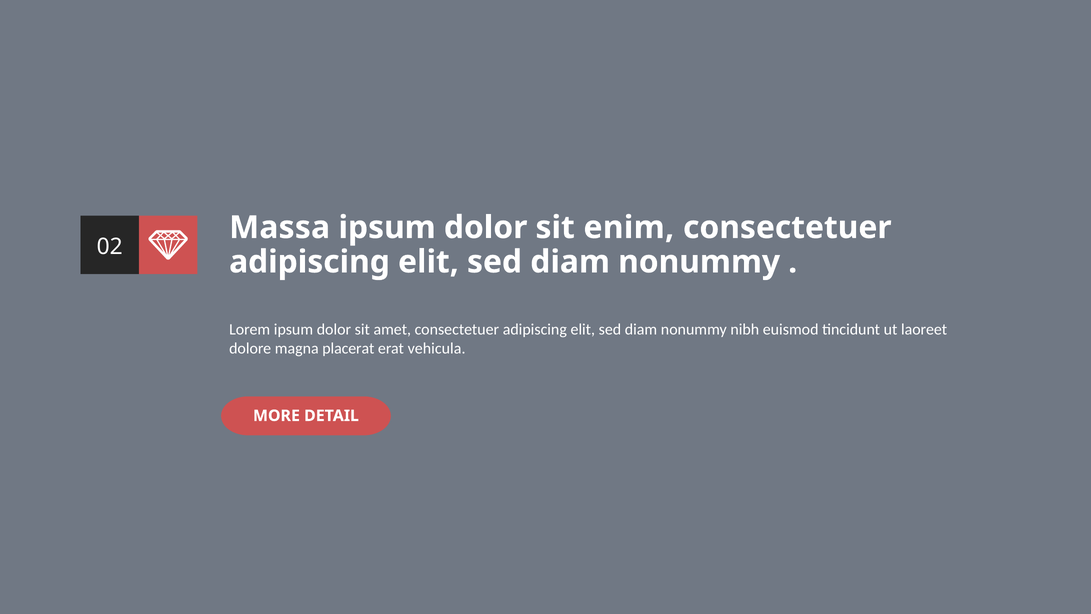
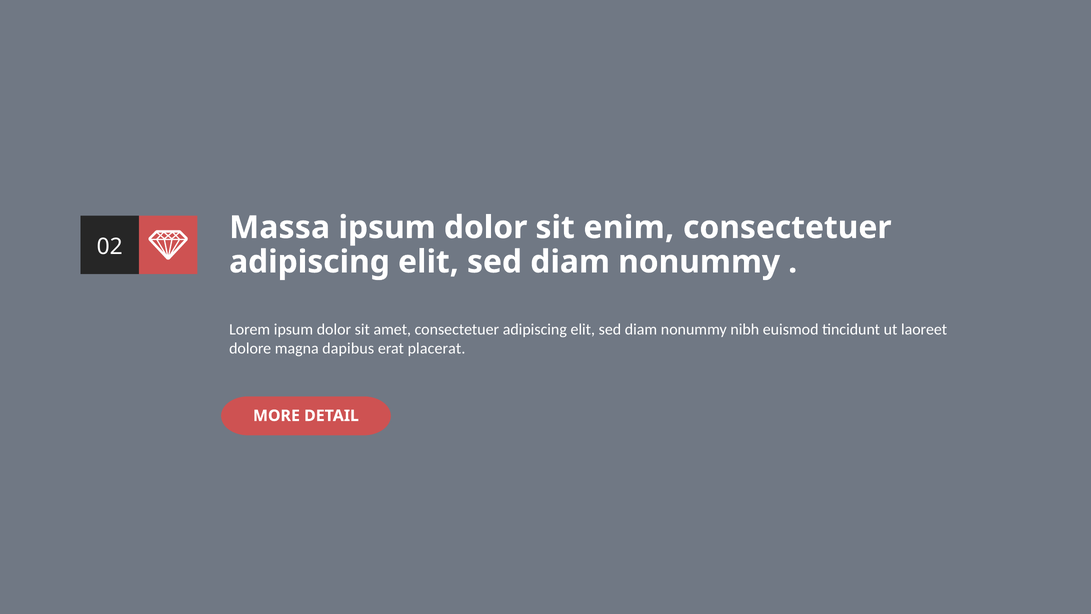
placerat: placerat -> dapibus
vehicula: vehicula -> placerat
